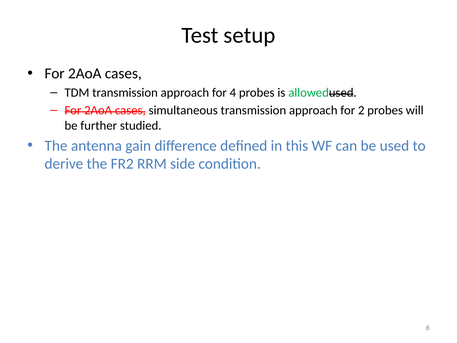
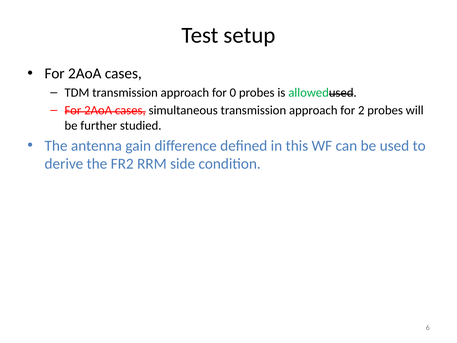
4: 4 -> 0
